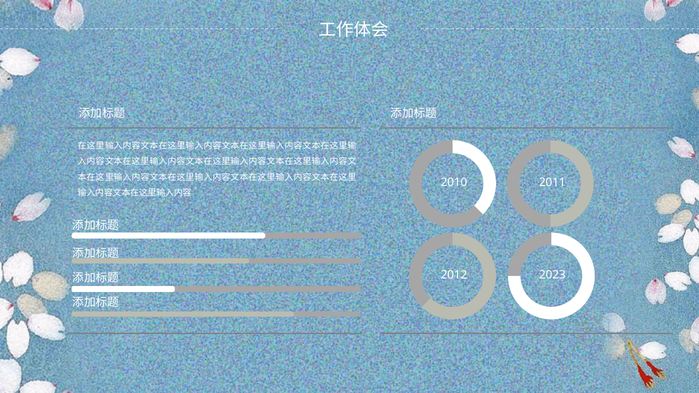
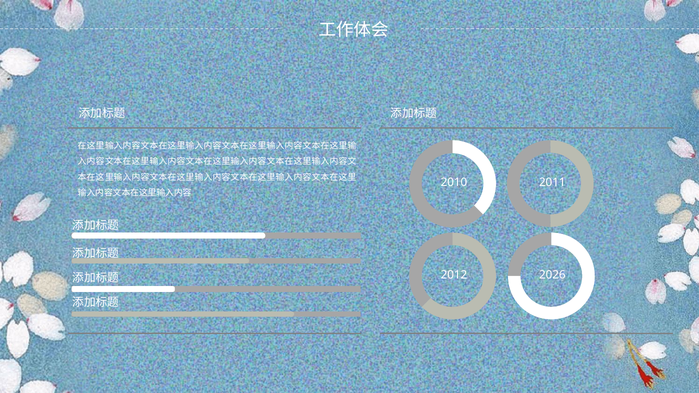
2023: 2023 -> 2026
